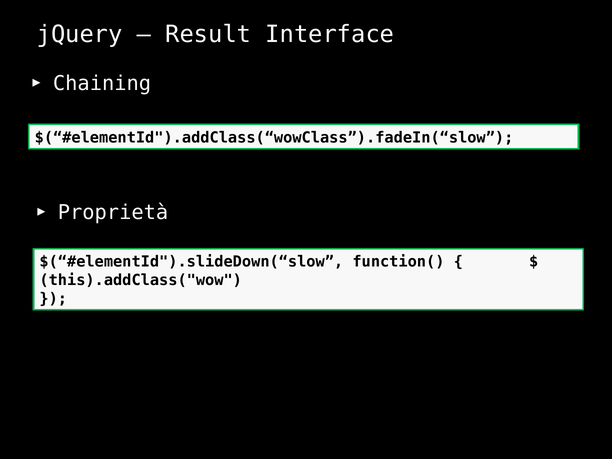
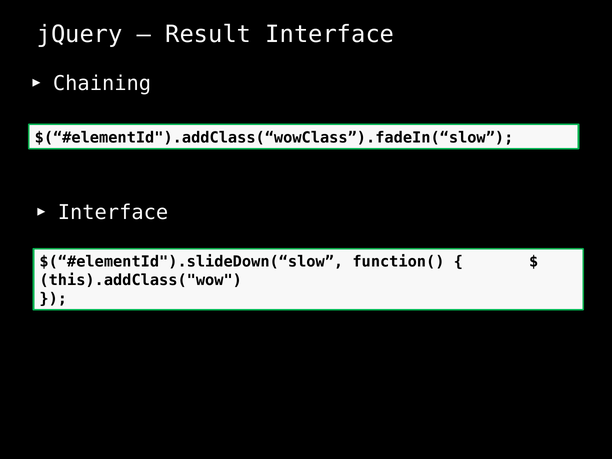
Proprietà at (113, 213): Proprietà -> Interface
